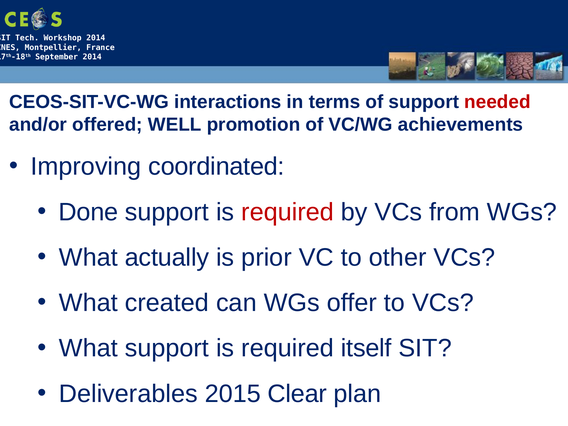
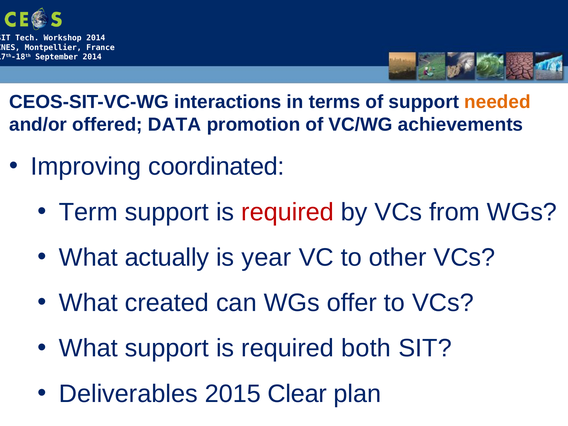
needed colour: red -> orange
WELL: WELL -> DATA
Done: Done -> Term
prior: prior -> year
itself: itself -> both
